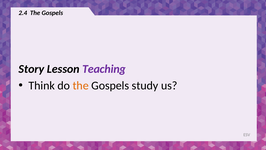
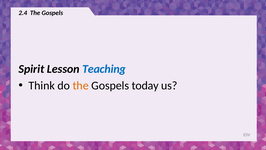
Story: Story -> Spirit
Teaching colour: purple -> blue
study: study -> today
